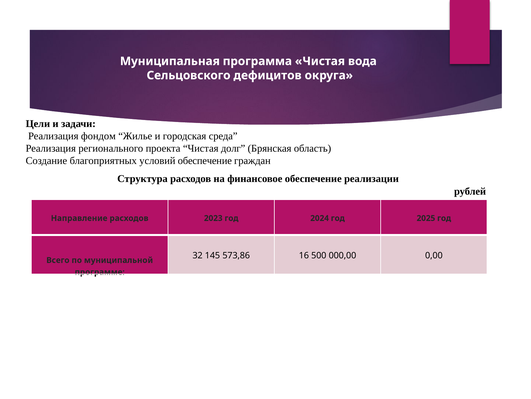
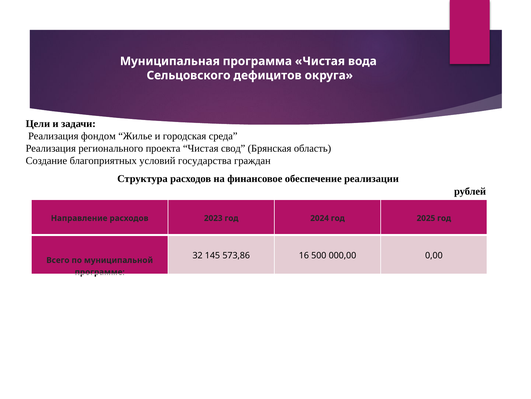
долг: долг -> свод
условий обеспечение: обеспечение -> государства
